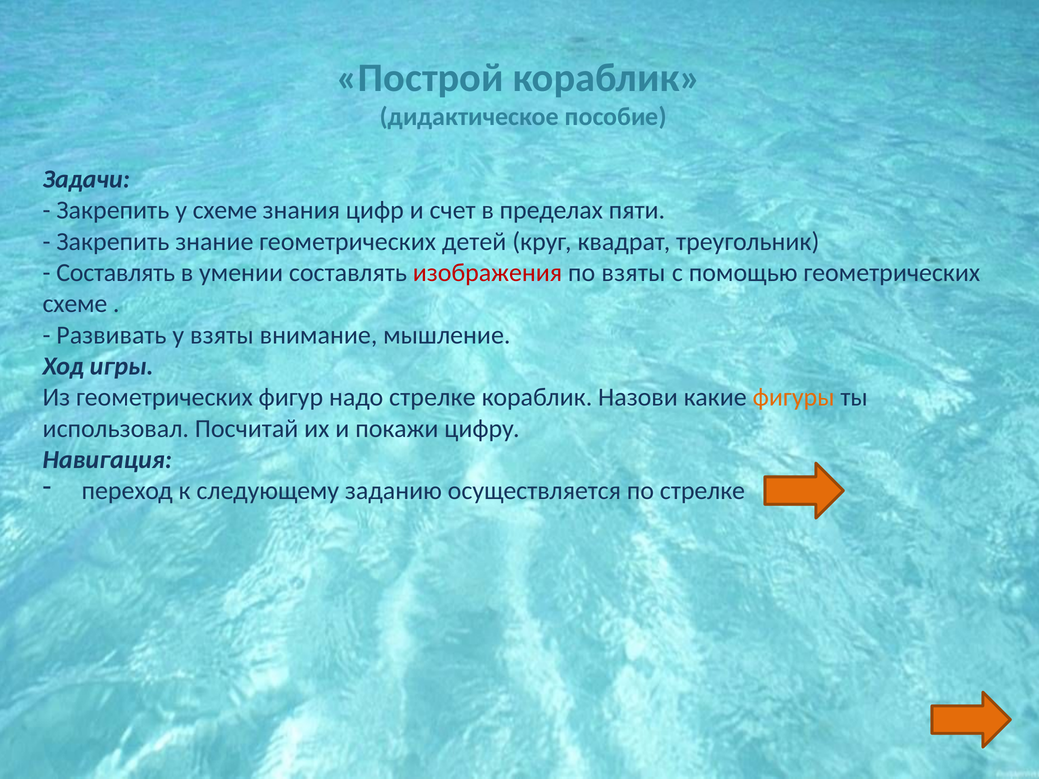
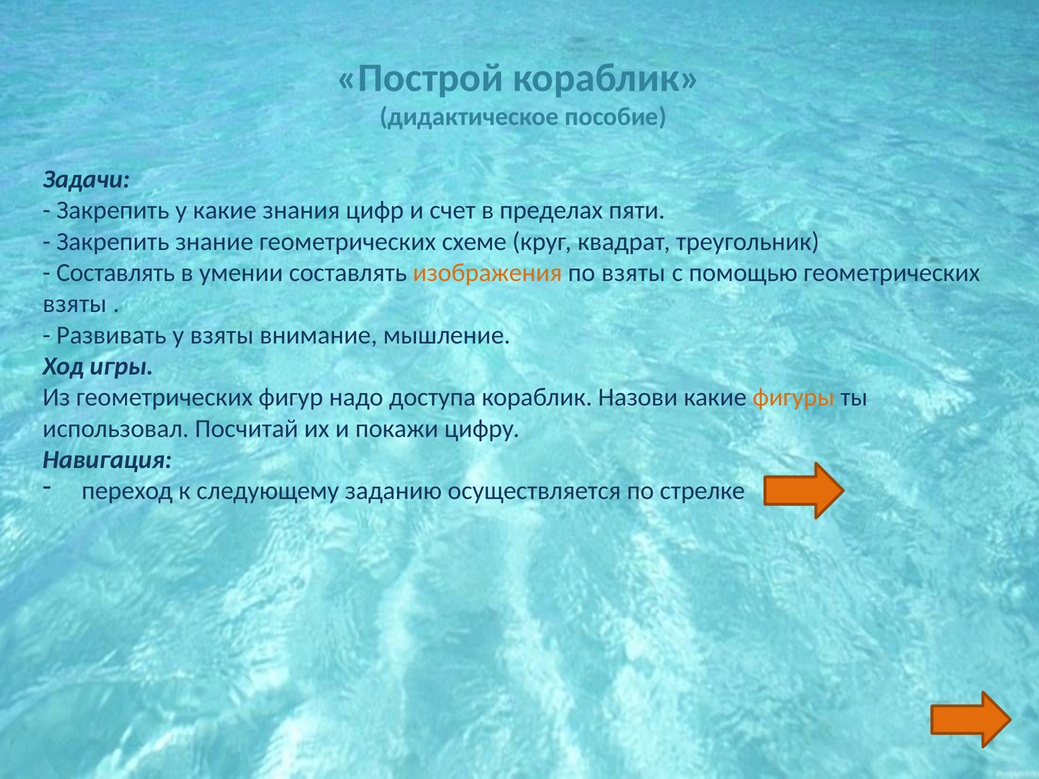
у схеме: схеме -> какие
детей: детей -> схеме
изображения colour: red -> orange
схеме at (75, 304): схеме -> взяты
надо стрелке: стрелке -> доступа
